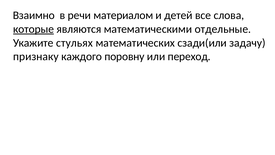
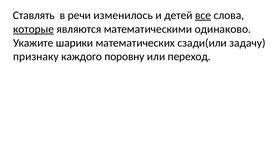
Взаимно: Взаимно -> Ставлять
материалом: материалом -> изменилось
все underline: none -> present
отдельные: отдельные -> одинаково
стульях: стульях -> шарики
